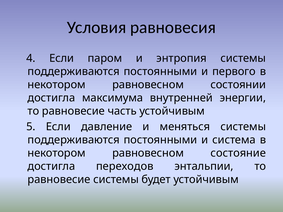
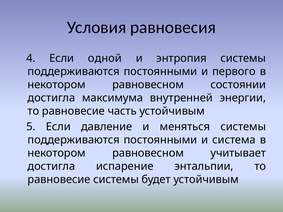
паром: паром -> одной
состояние: состояние -> учитывает
переходов: переходов -> испарение
